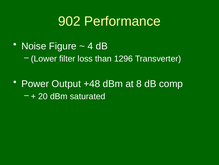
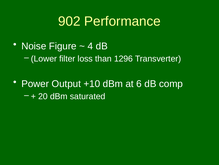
+48: +48 -> +10
8: 8 -> 6
